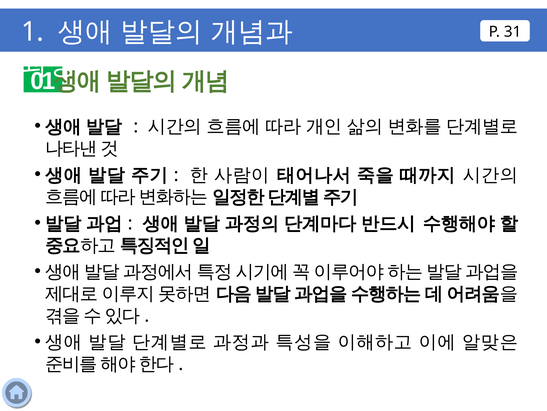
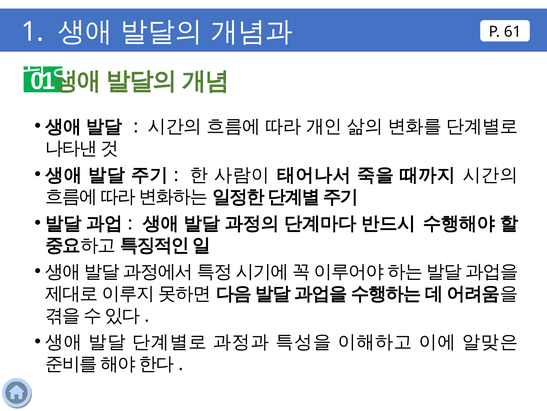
31: 31 -> 61
